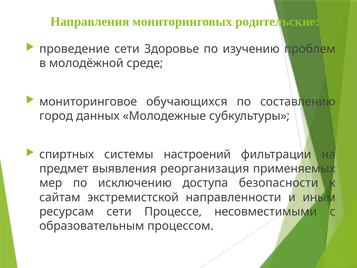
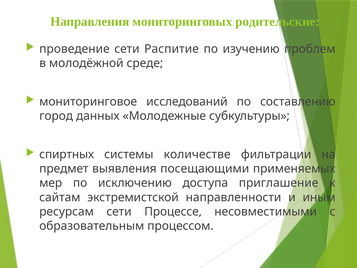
Здоровье: Здоровье -> Распитие
обучающихся: обучающихся -> исследований
настроений: настроений -> количестве
реорганизация: реорганизация -> посещающими
безопасности: безопасности -> приглашение
